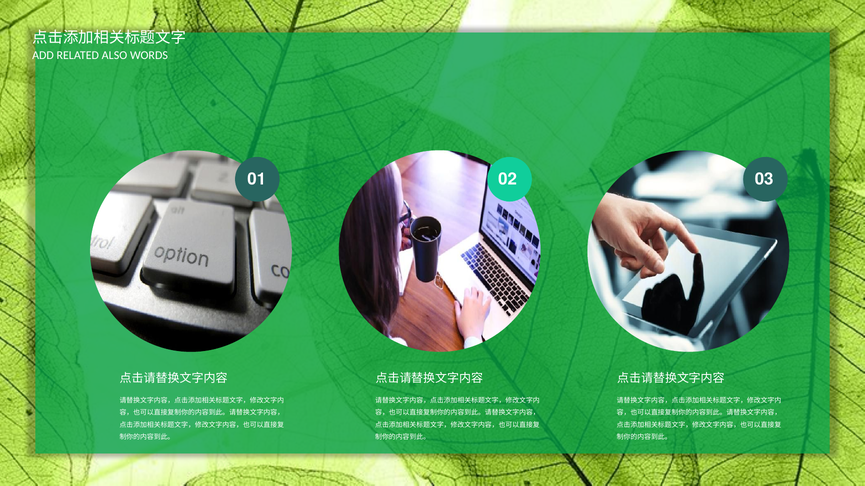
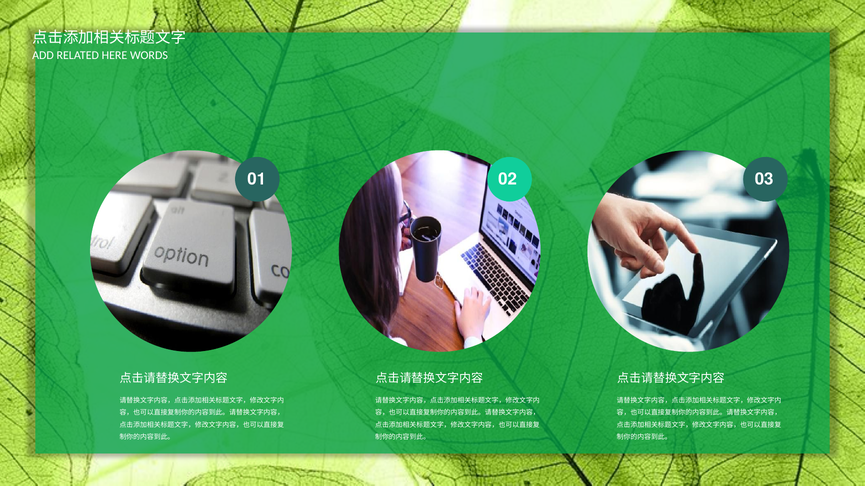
ALSO: ALSO -> HERE
